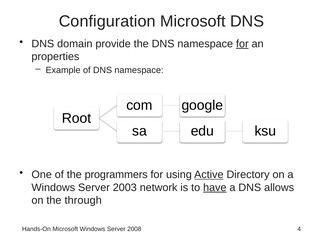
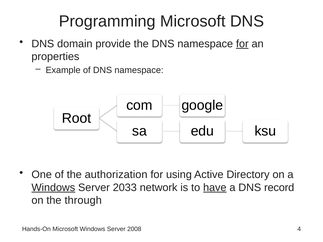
Configuration: Configuration -> Programming
programmers: programmers -> authorization
Active underline: present -> none
Windows at (53, 188) underline: none -> present
2003: 2003 -> 2033
allows: allows -> record
